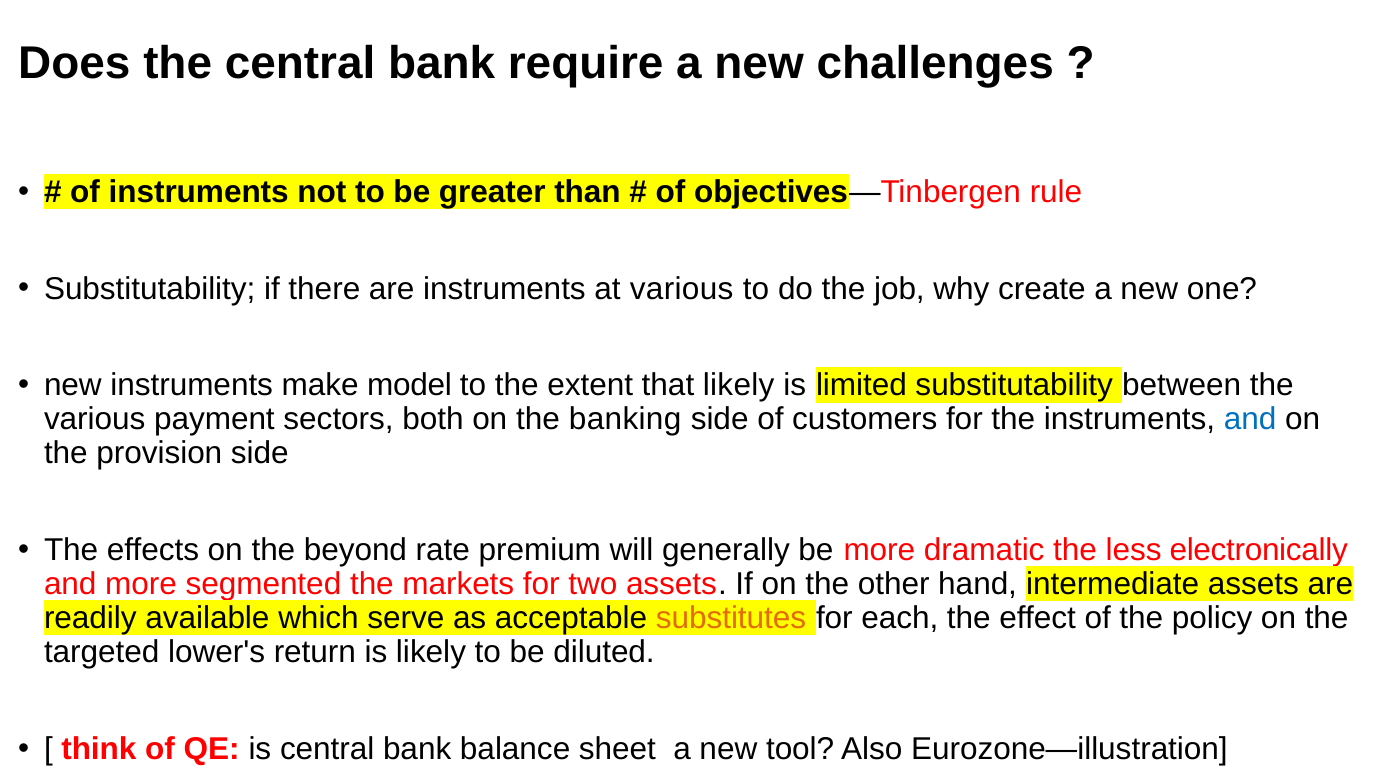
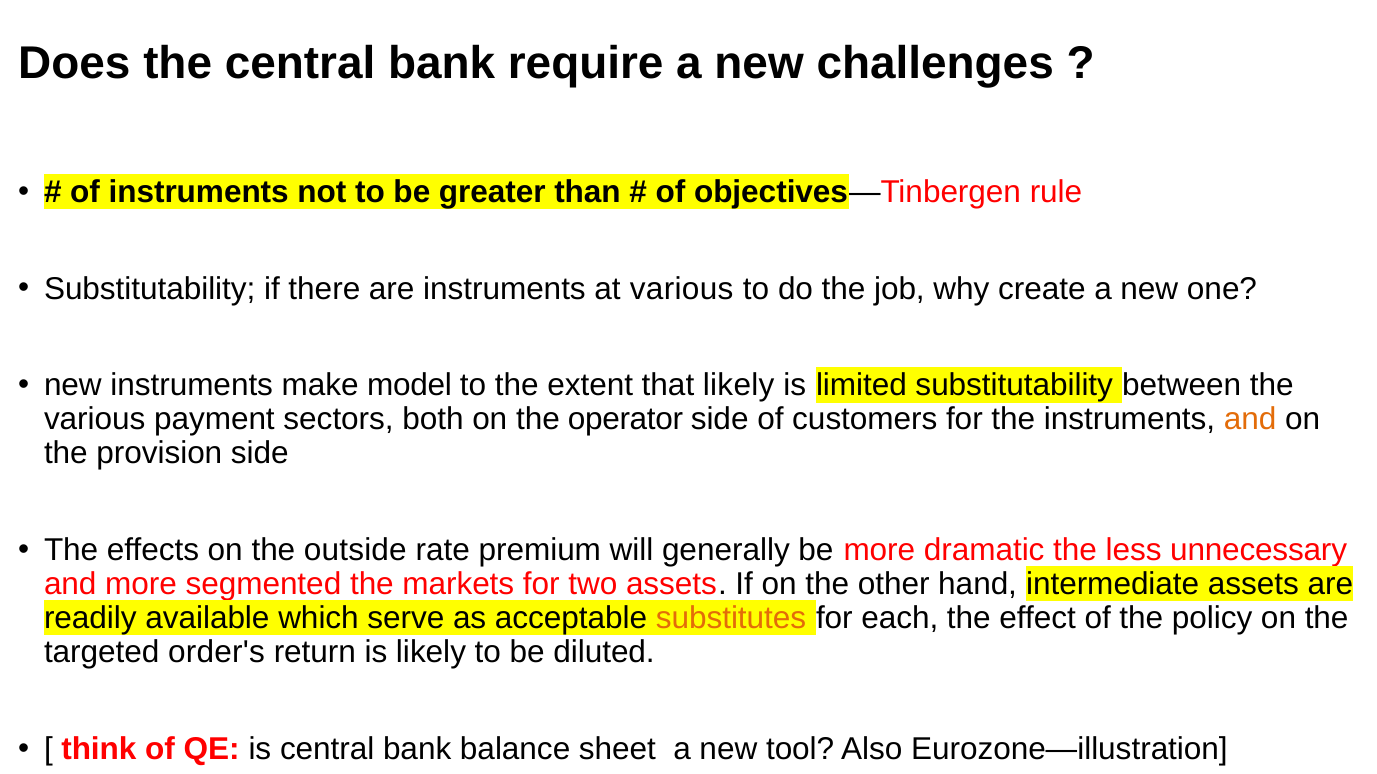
banking: banking -> operator
and at (1250, 420) colour: blue -> orange
beyond: beyond -> outside
electronically: electronically -> unnecessary
lower's: lower's -> order's
